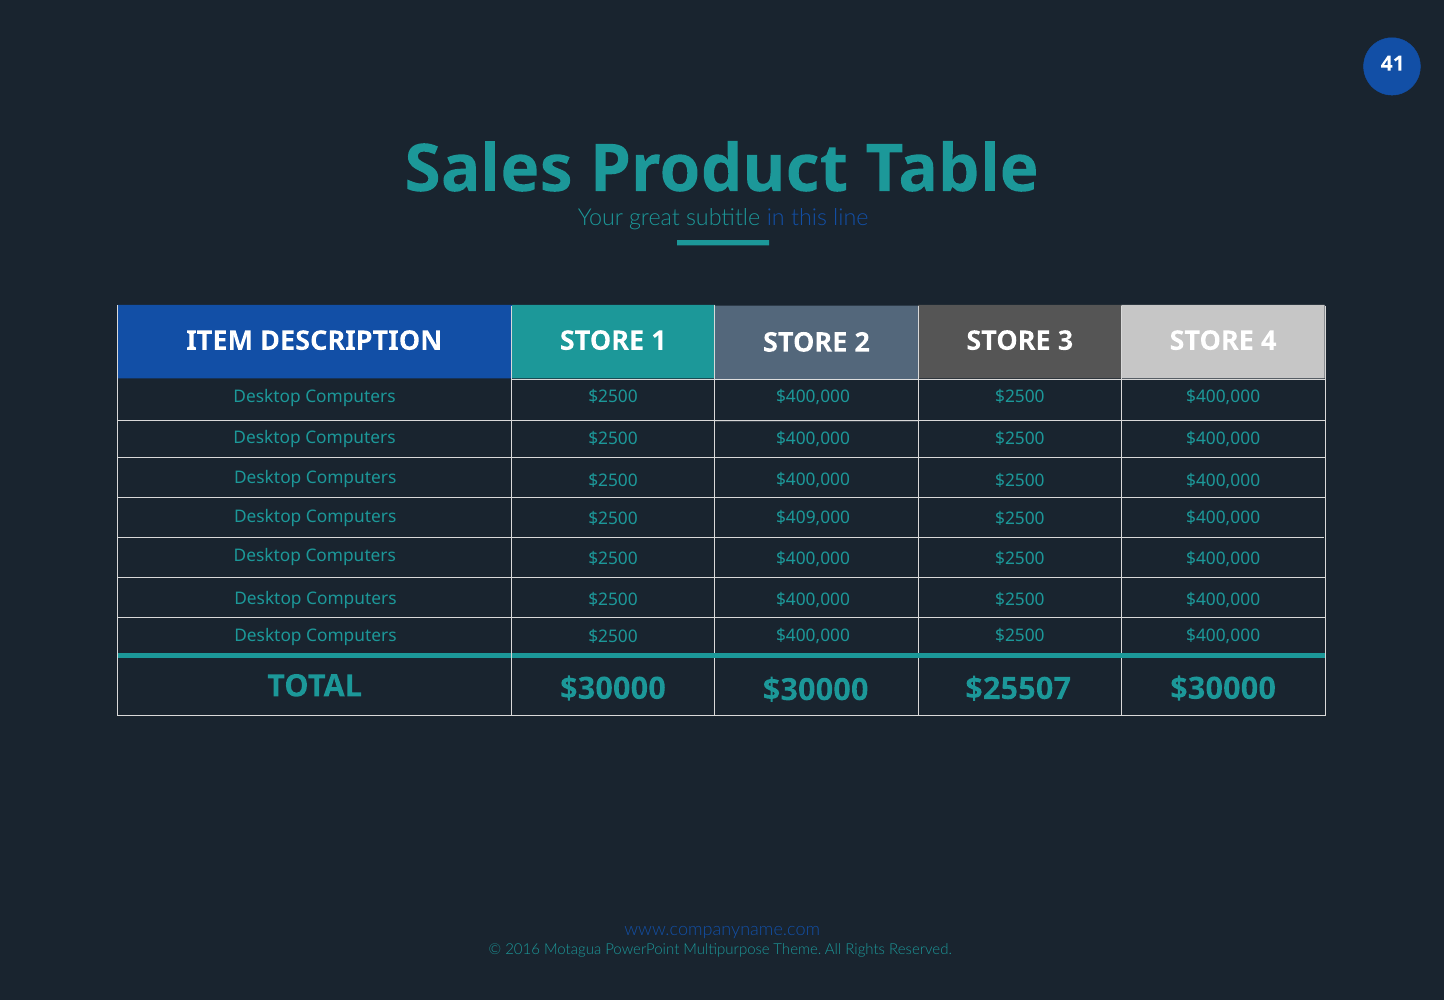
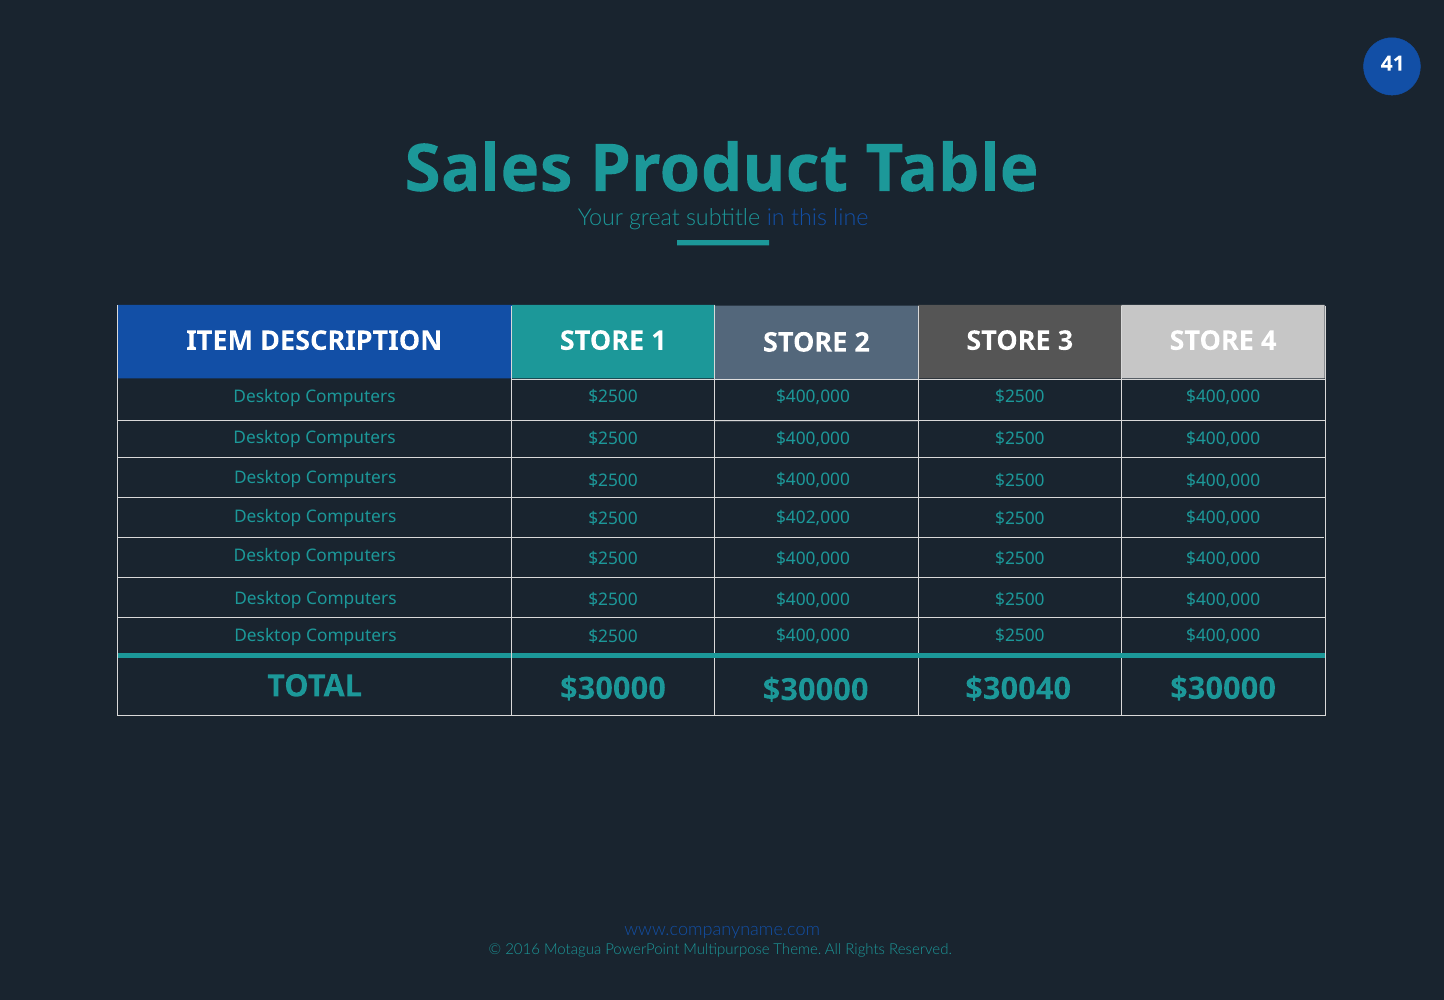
$409,000: $409,000 -> $402,000
$25507: $25507 -> $30040
